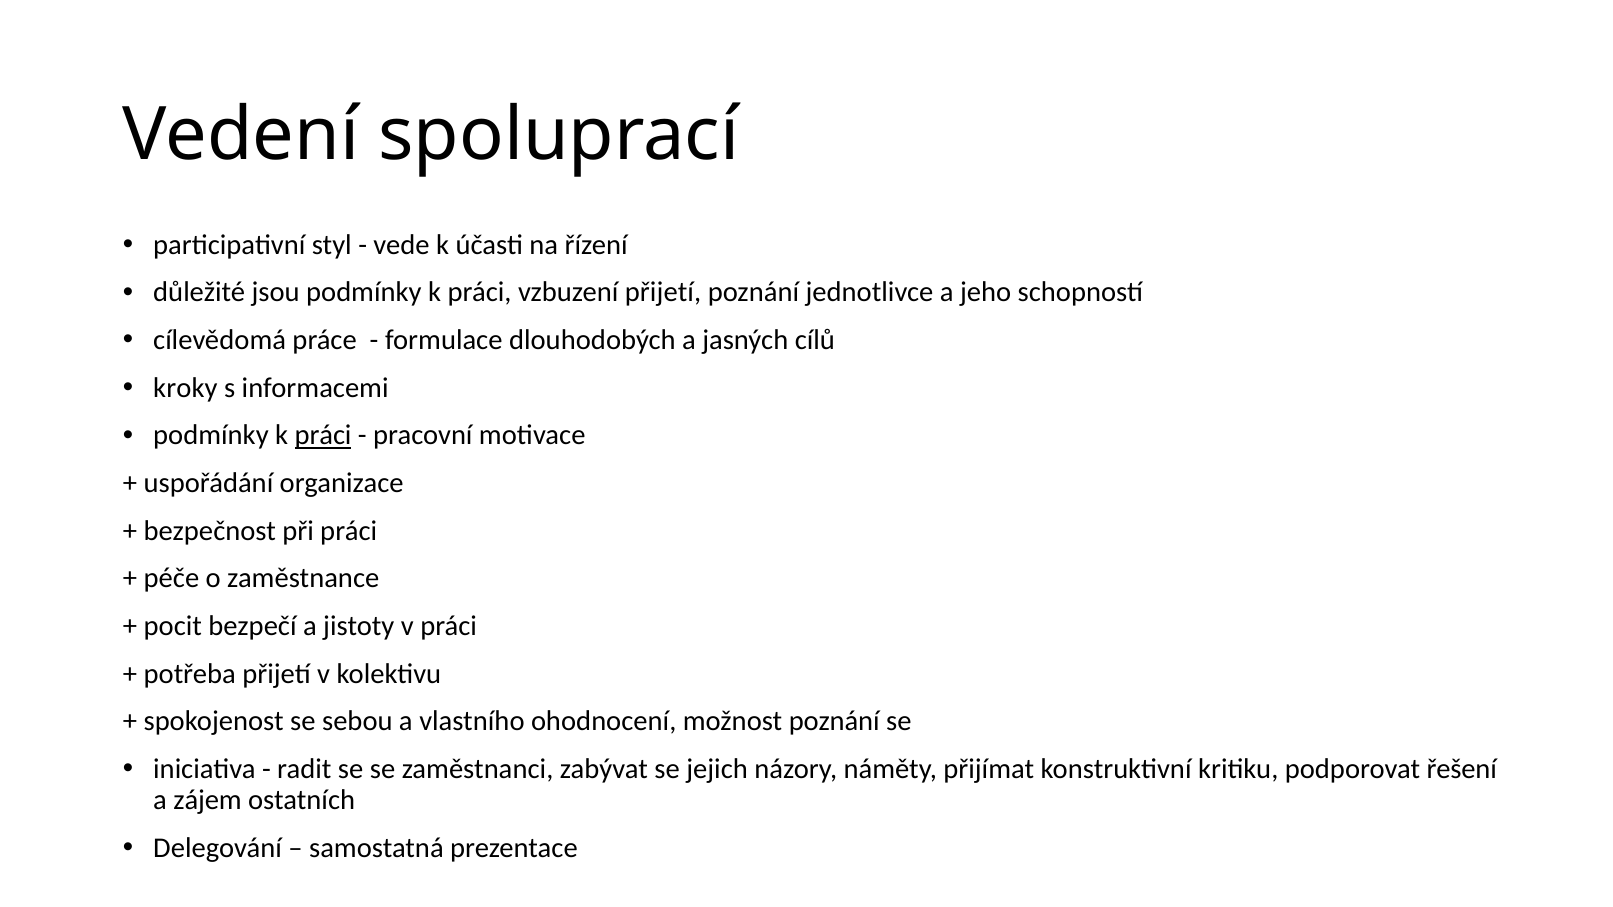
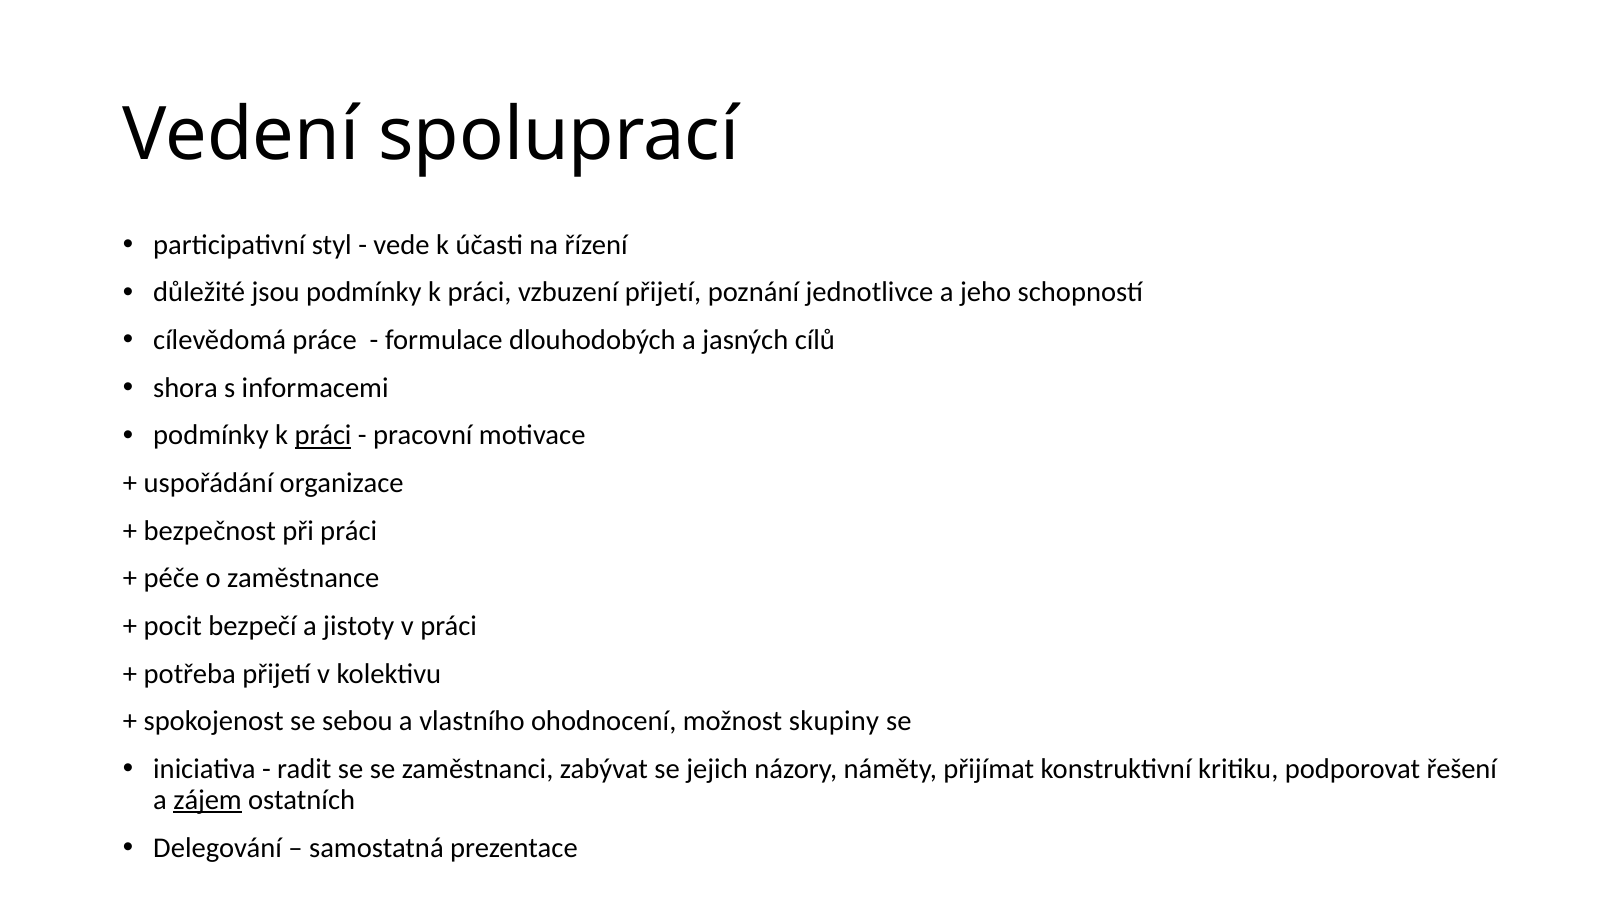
kroky: kroky -> shora
možnost poznání: poznání -> skupiny
zájem underline: none -> present
